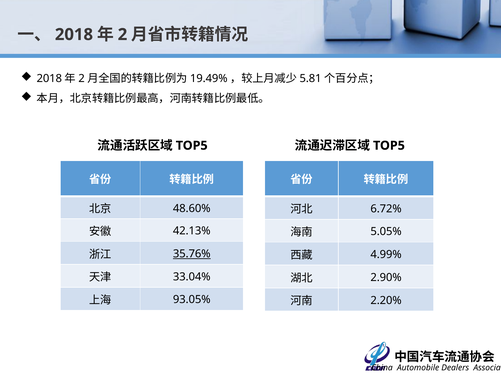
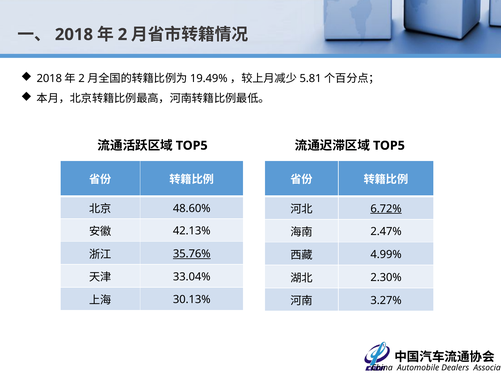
6.72% underline: none -> present
5.05%: 5.05% -> 2.47%
2.90%: 2.90% -> 2.30%
93.05%: 93.05% -> 30.13%
2.20%: 2.20% -> 3.27%
